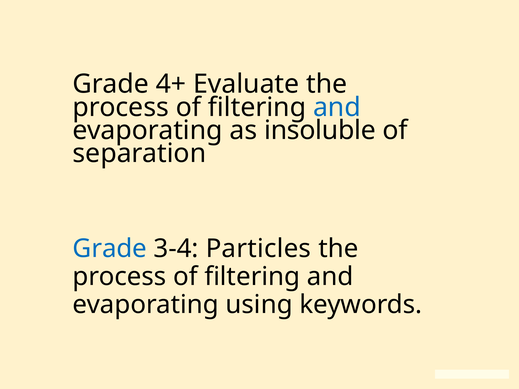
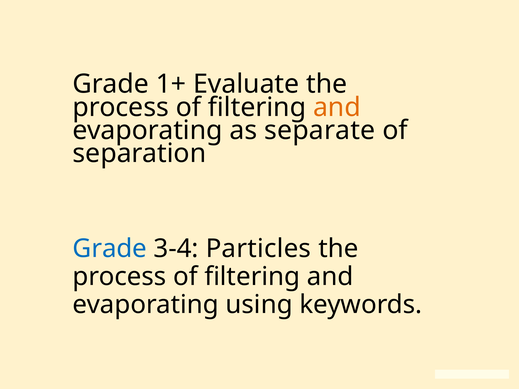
4+: 4+ -> 1+
and at (337, 107) colour: blue -> orange
insoluble: insoluble -> separate
